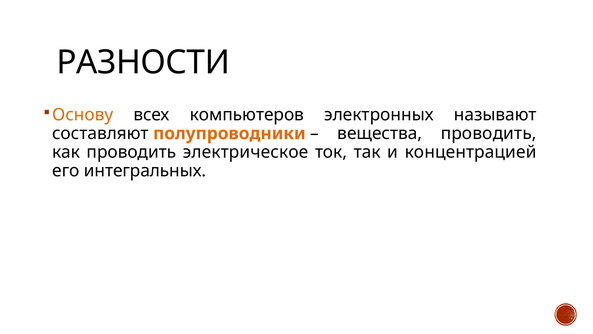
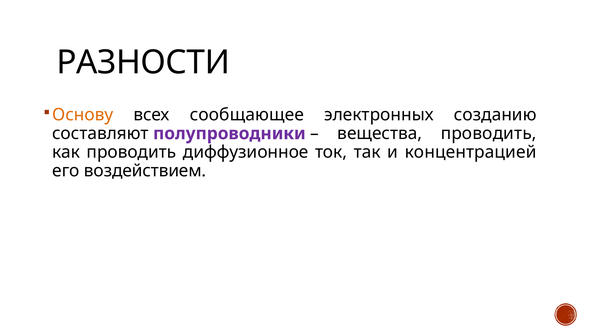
компьютеров: компьютеров -> сообщающее
называют: называют -> созданию
полупроводники colour: orange -> purple
электрическое: электрическое -> диффузионное
интегральных: интегральных -> воздействием
